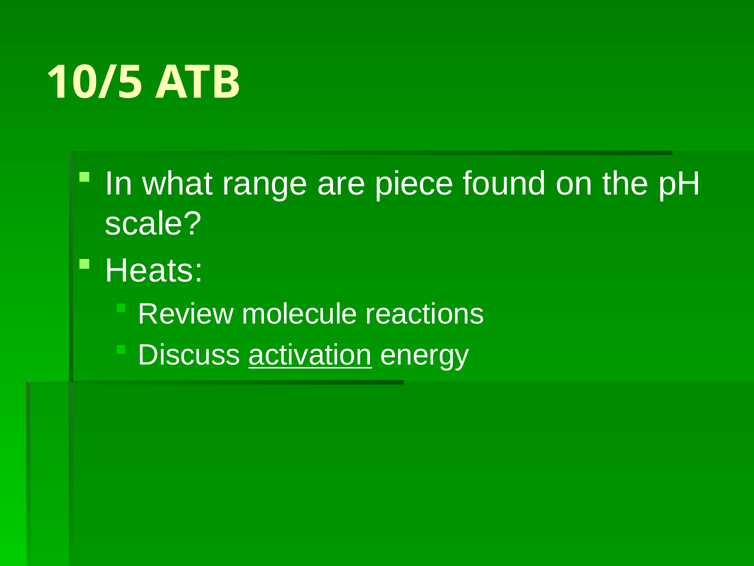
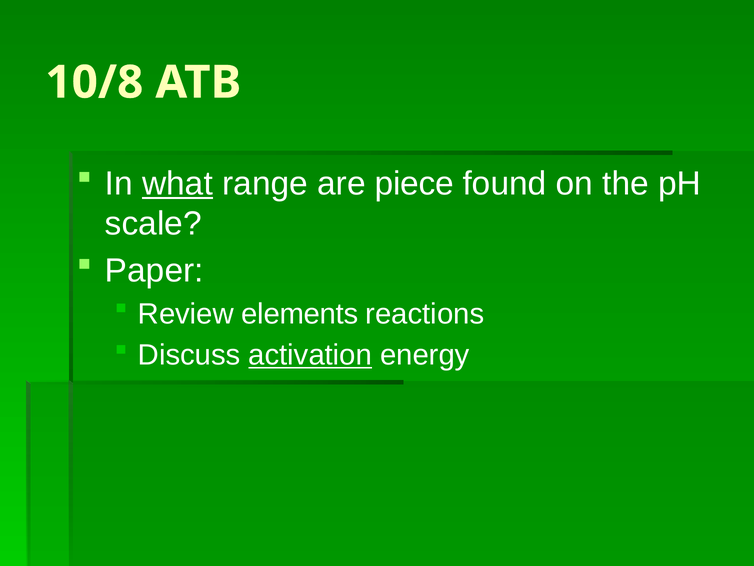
10/5: 10/5 -> 10/8
what underline: none -> present
Heats: Heats -> Paper
molecule: molecule -> elements
